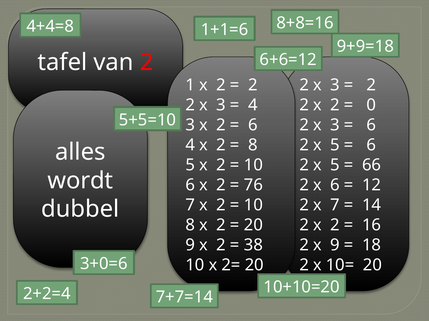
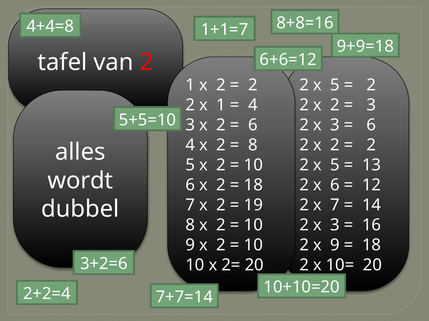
1+1=6: 1+1=6 -> 1+1=7
3 at (335, 85): 3 -> 5
3 at (221, 105): 3 -> 1
0 at (371, 105): 0 -> 3
5 at (335, 145): 5 -> 2
6 at (371, 145): 6 -> 2
66: 66 -> 13
76 at (253, 185): 76 -> 18
10 at (253, 205): 10 -> 19
20 at (253, 226): 20 -> 10
2 at (335, 226): 2 -> 3
38 at (253, 246): 38 -> 10
3+0=6: 3+0=6 -> 3+2=6
